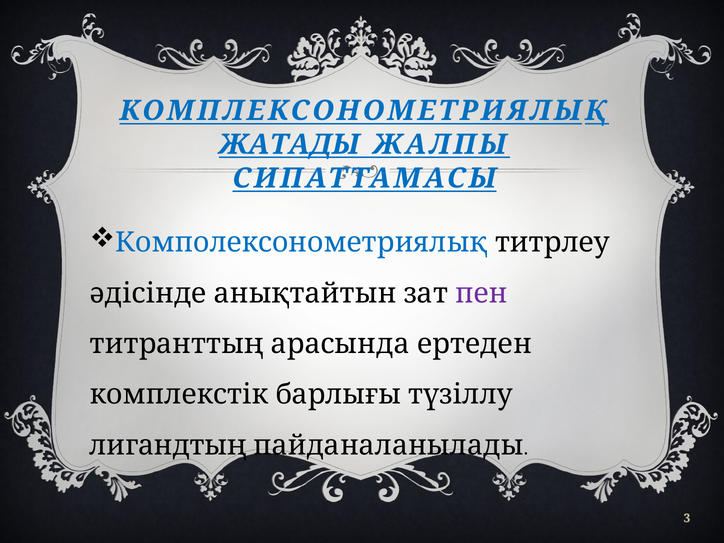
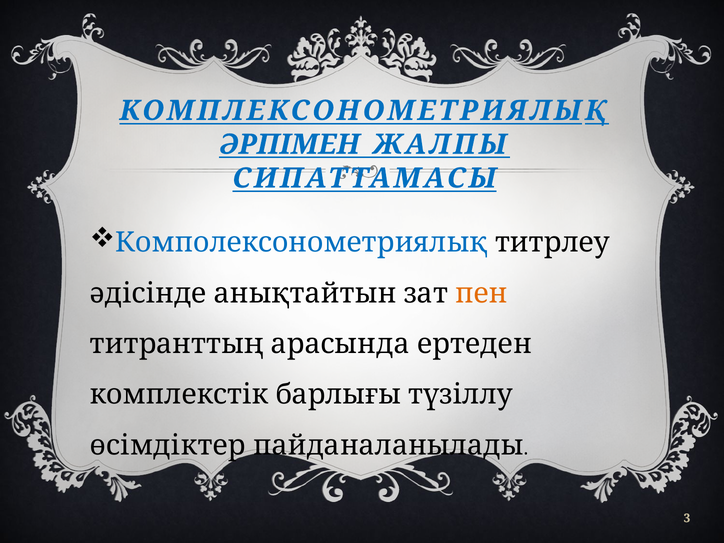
ЖАТАДЫ: ЖАТАДЫ -> ӘРПІМЕН
пен colour: purple -> orange
лигандтың: лигандтың -> өсімдіктер
